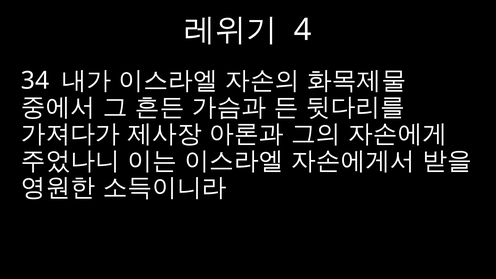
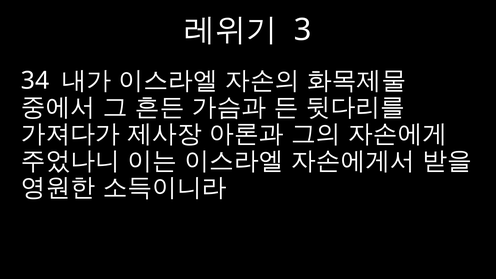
4: 4 -> 3
